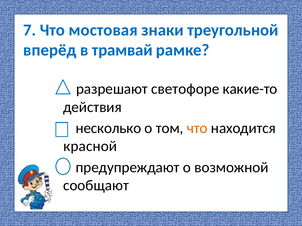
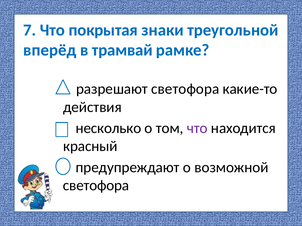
мостовая: мостовая -> покрытая
разрешают светофоре: светофоре -> светофора
что at (197, 128) colour: orange -> purple
красной: красной -> красный
сообщают at (96, 186): сообщают -> светофора
